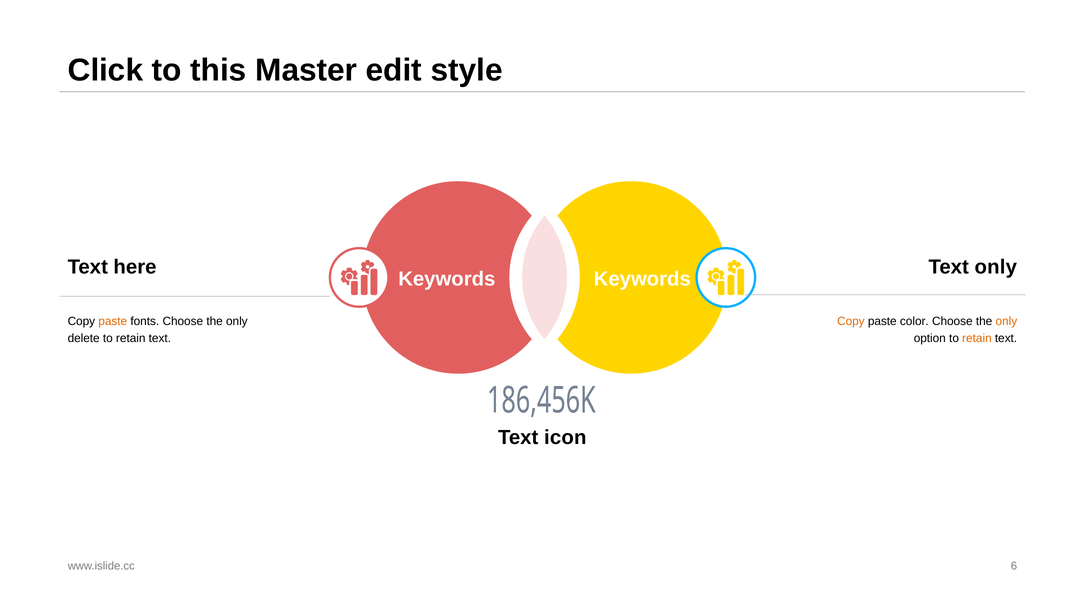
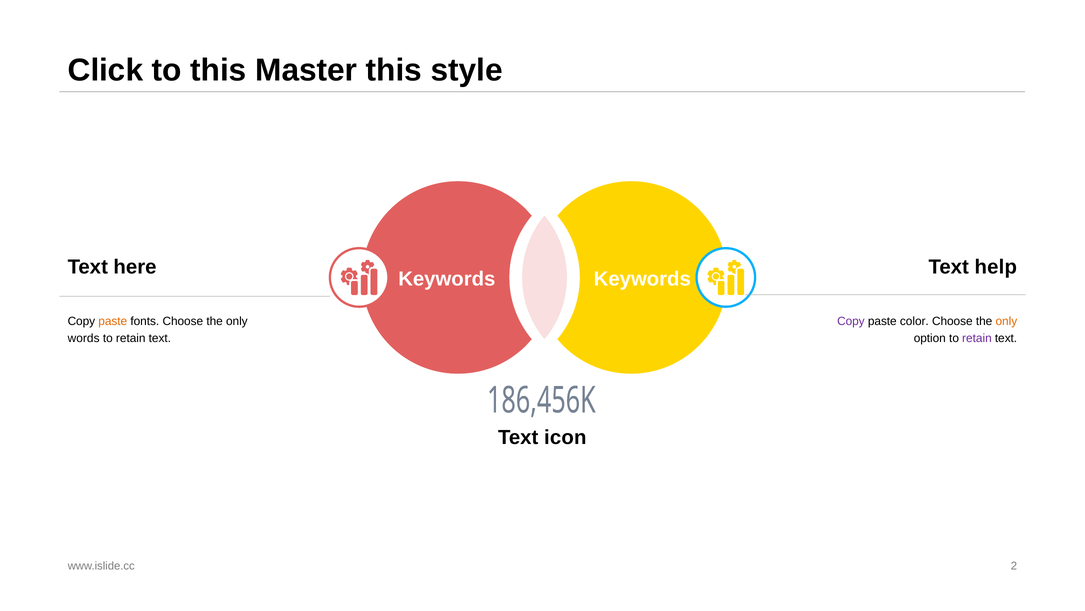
Master edit: edit -> this
Text only: only -> help
Copy at (851, 321) colour: orange -> purple
delete: delete -> words
retain at (977, 338) colour: orange -> purple
6: 6 -> 2
